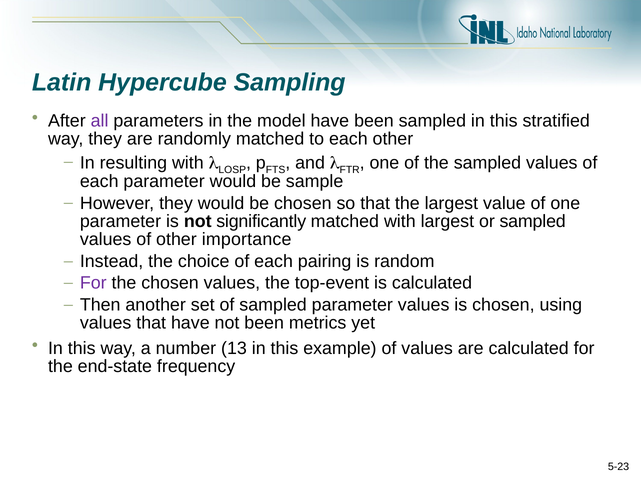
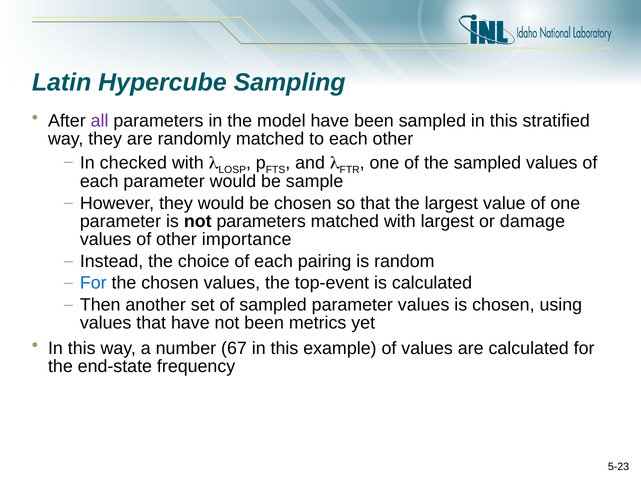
resulting: resulting -> checked
not significantly: significantly -> parameters
or sampled: sampled -> damage
For at (93, 283) colour: purple -> blue
13: 13 -> 67
